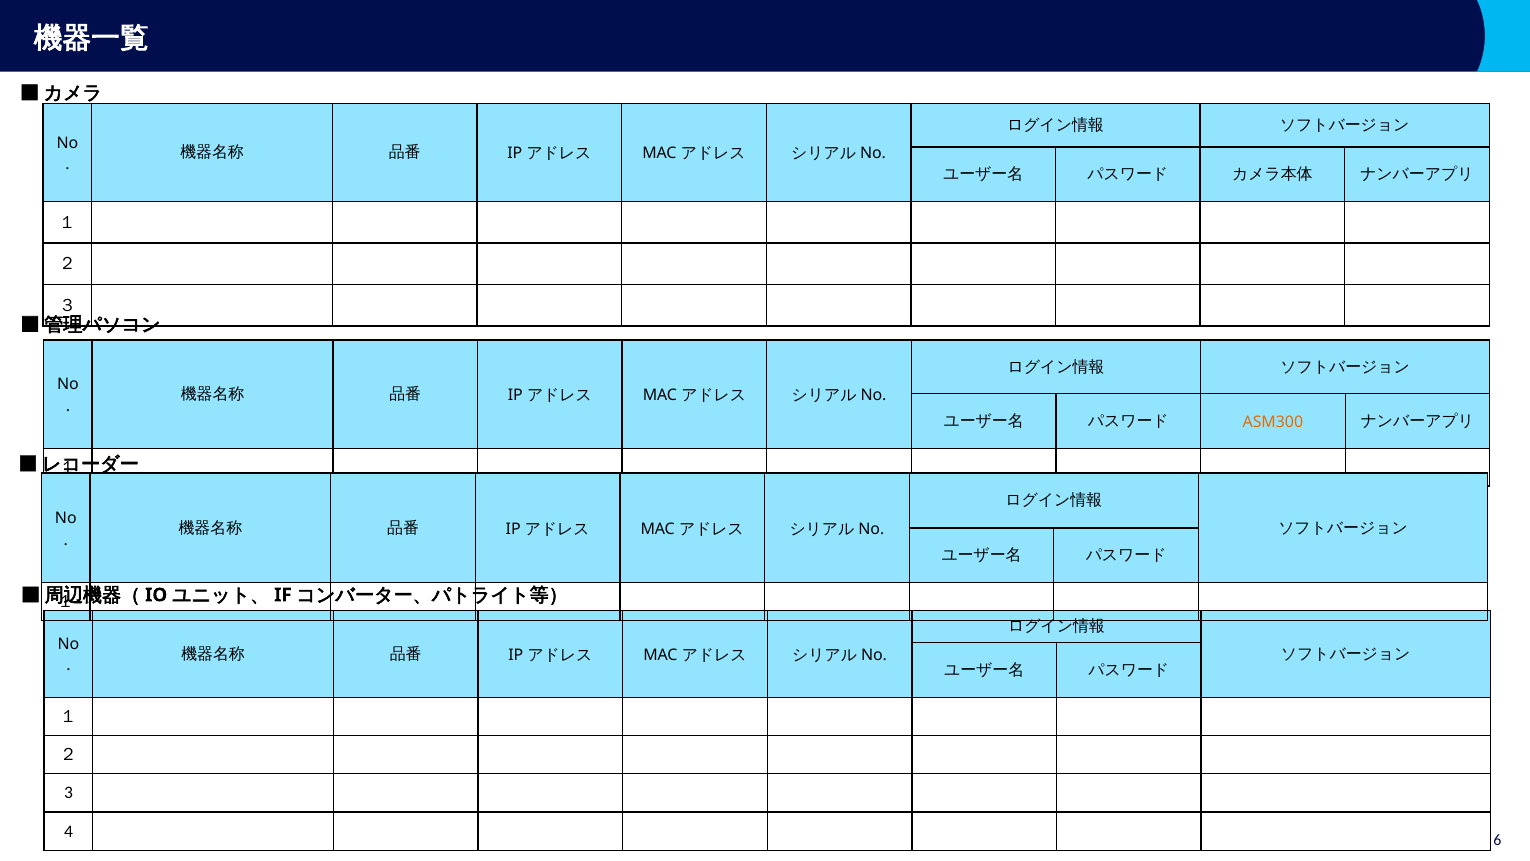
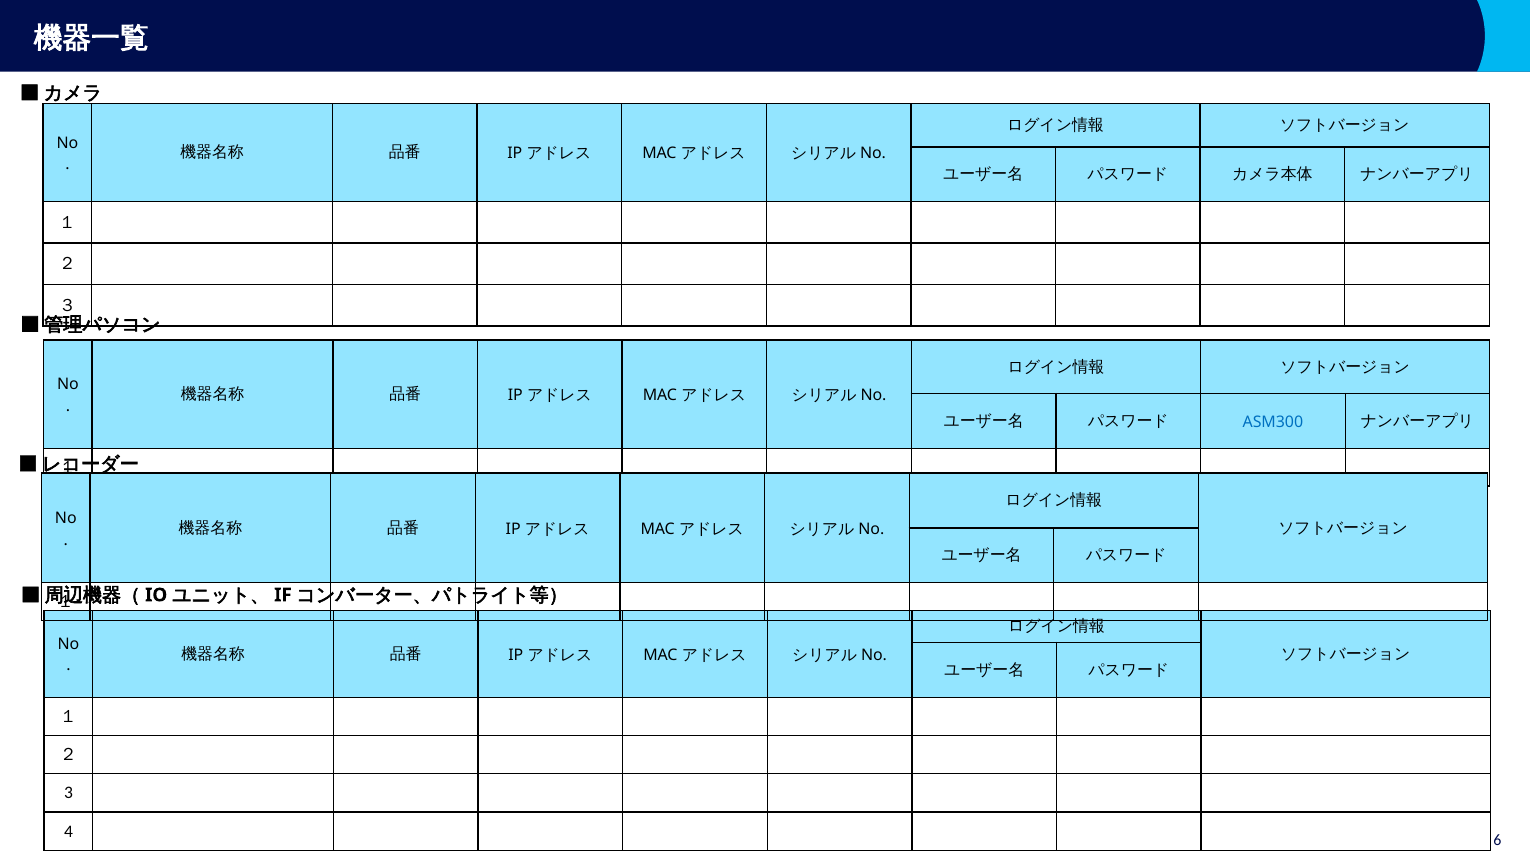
ASM300 colour: orange -> blue
